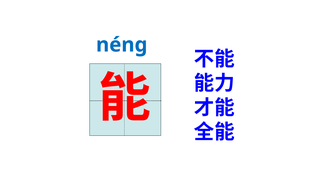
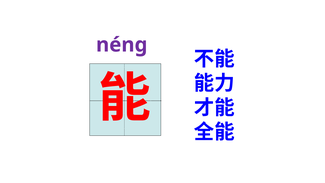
néng colour: blue -> purple
